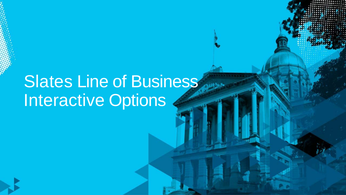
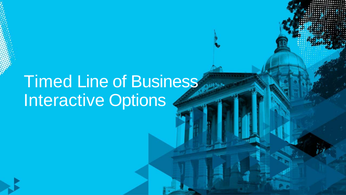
Slates: Slates -> Timed
